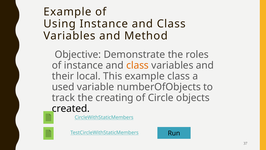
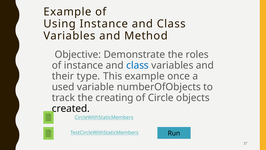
class at (138, 65) colour: orange -> blue
local: local -> type
example class: class -> once
